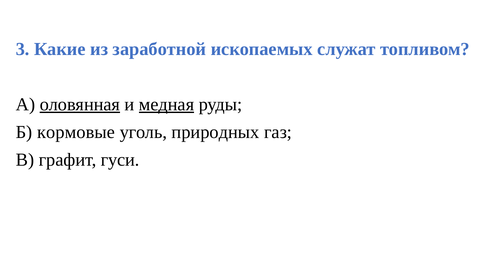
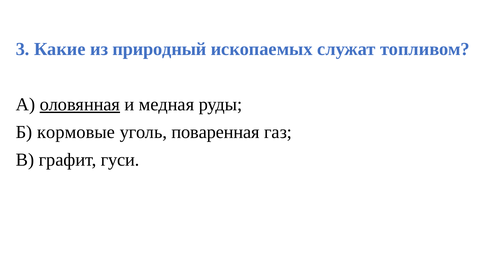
заработной: заработной -> природный
медная underline: present -> none
природных: природных -> поваренная
